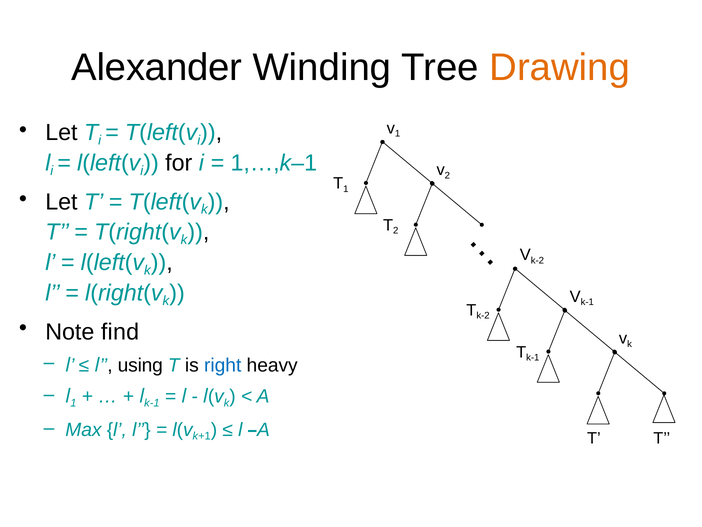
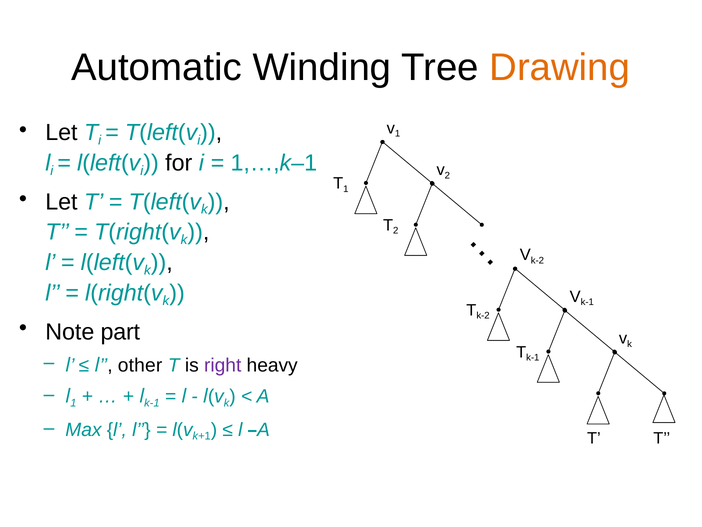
Alexander: Alexander -> Automatic
find: find -> part
using: using -> other
right colour: blue -> purple
